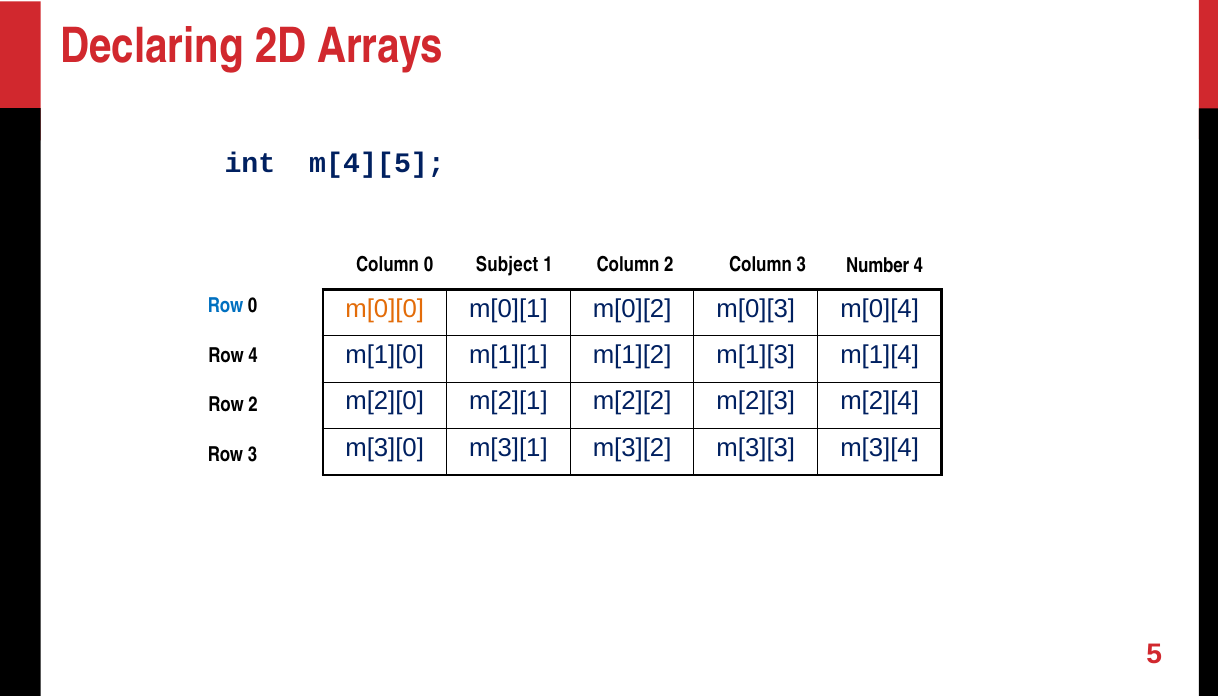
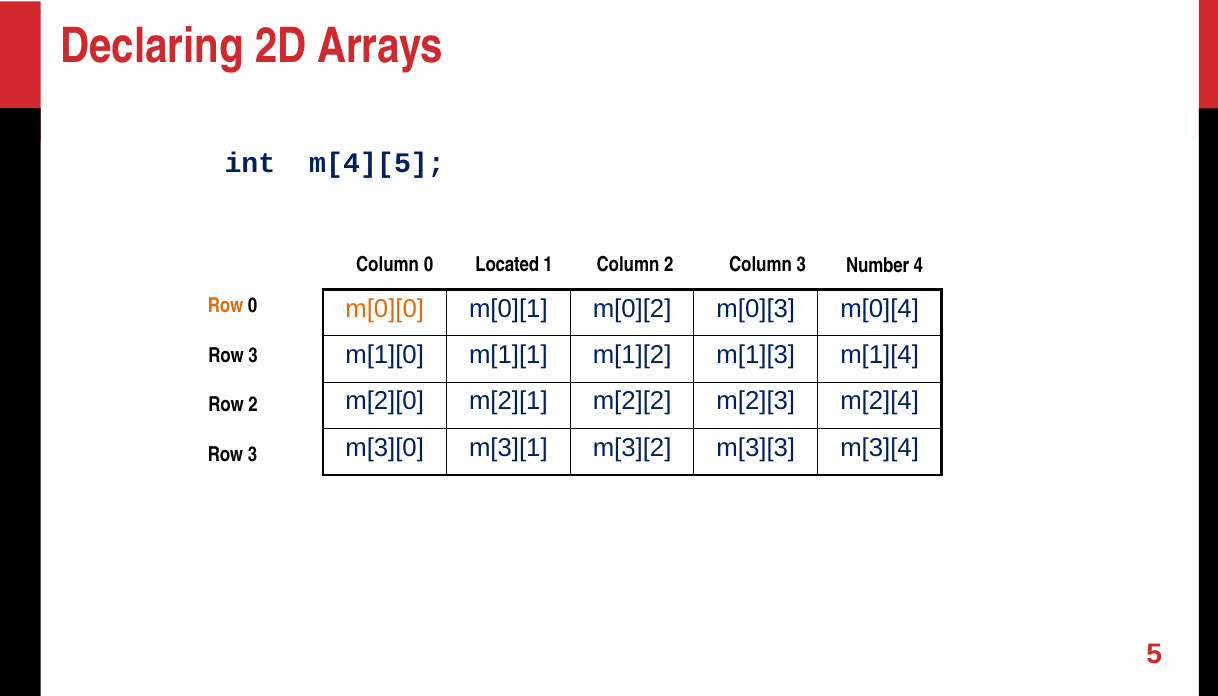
Subject: Subject -> Located
Row at (226, 306) colour: blue -> orange
4 at (253, 355): 4 -> 3
